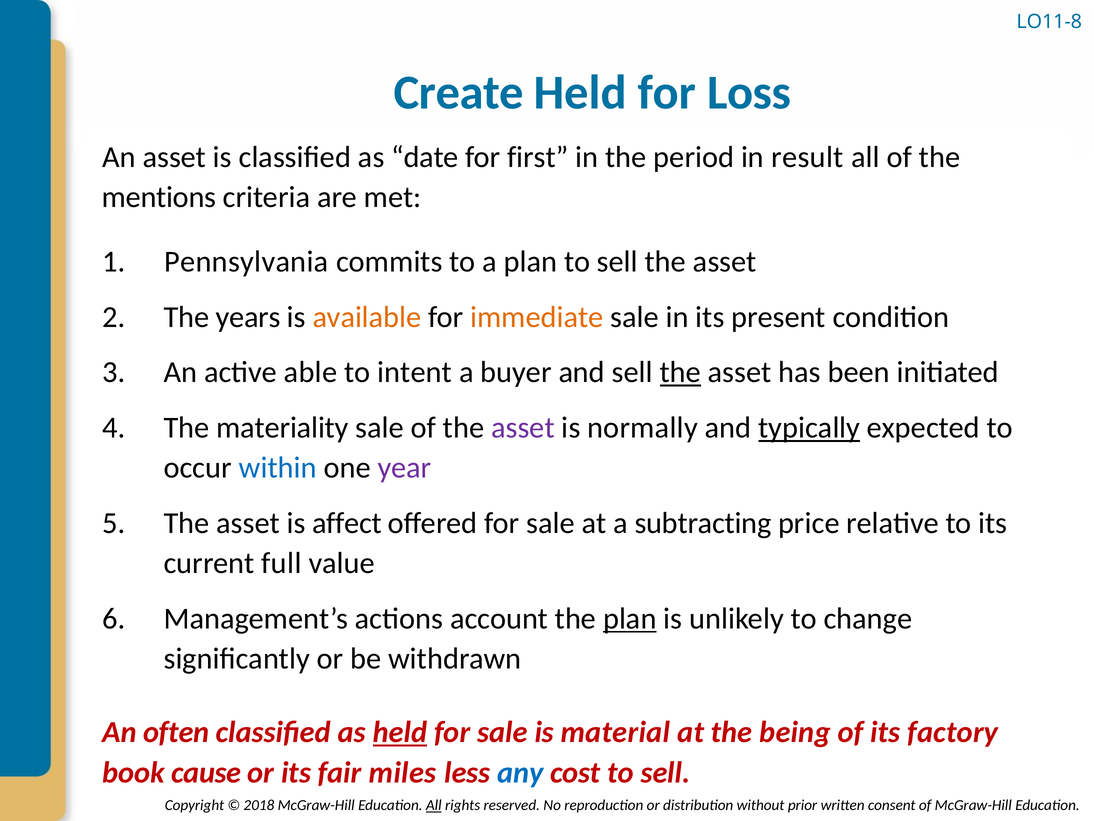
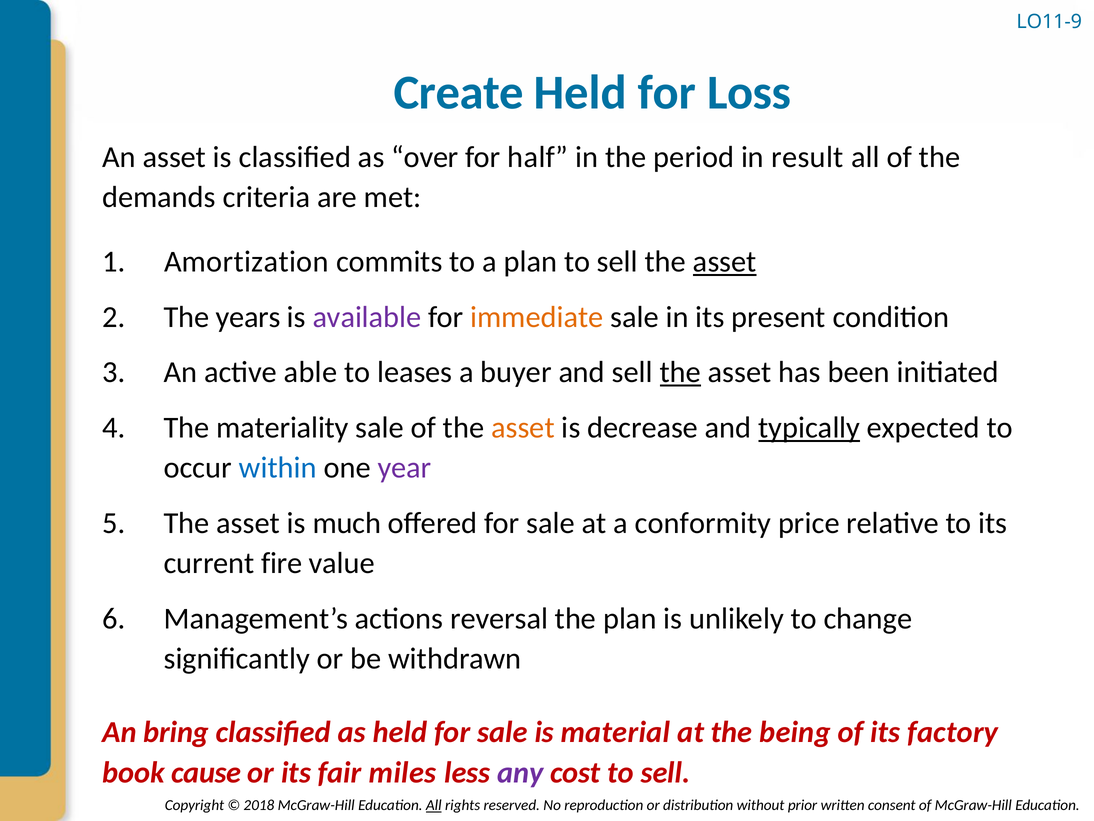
LO11-8: LO11-8 -> LO11-9
date: date -> over
first: first -> half
mentions: mentions -> demands
Pennsylvania: Pennsylvania -> Amortization
asset at (725, 262) underline: none -> present
available colour: orange -> purple
intent: intent -> leases
asset at (523, 428) colour: purple -> orange
normally: normally -> decrease
affect: affect -> much
subtracting: subtracting -> conformity
full: full -> fire
account: account -> reversal
plan at (630, 618) underline: present -> none
often: often -> bring
held at (400, 732) underline: present -> none
any colour: blue -> purple
